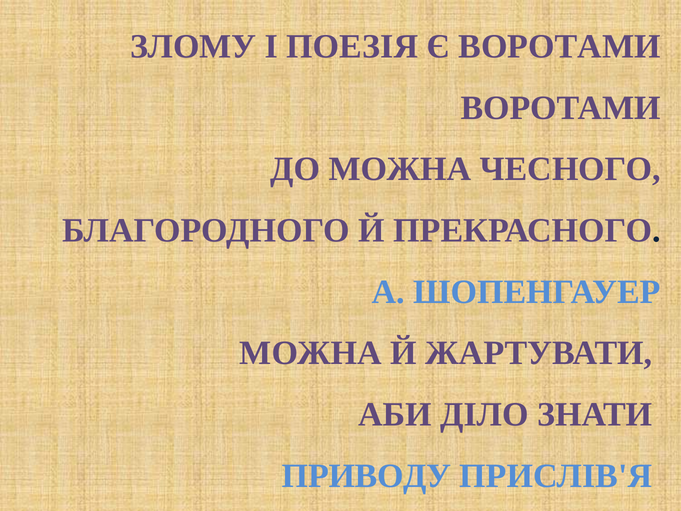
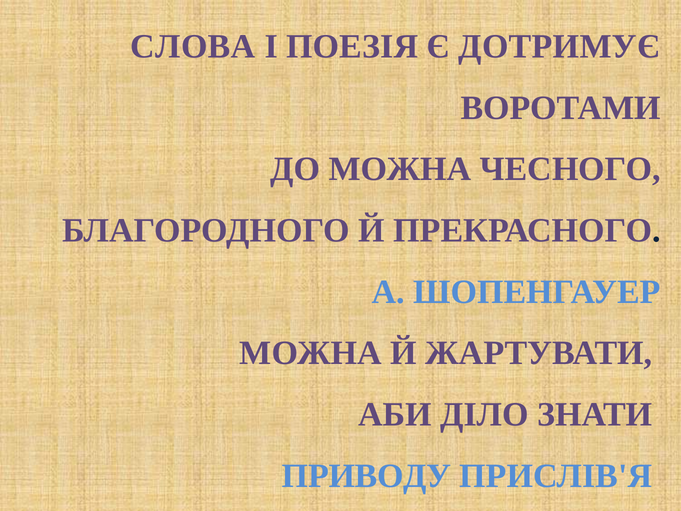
ЗЛОМУ: ЗЛОМУ -> СЛОВА
Є ВОРОТАМИ: ВОРОТАМИ -> ДОТРИМУЄ
